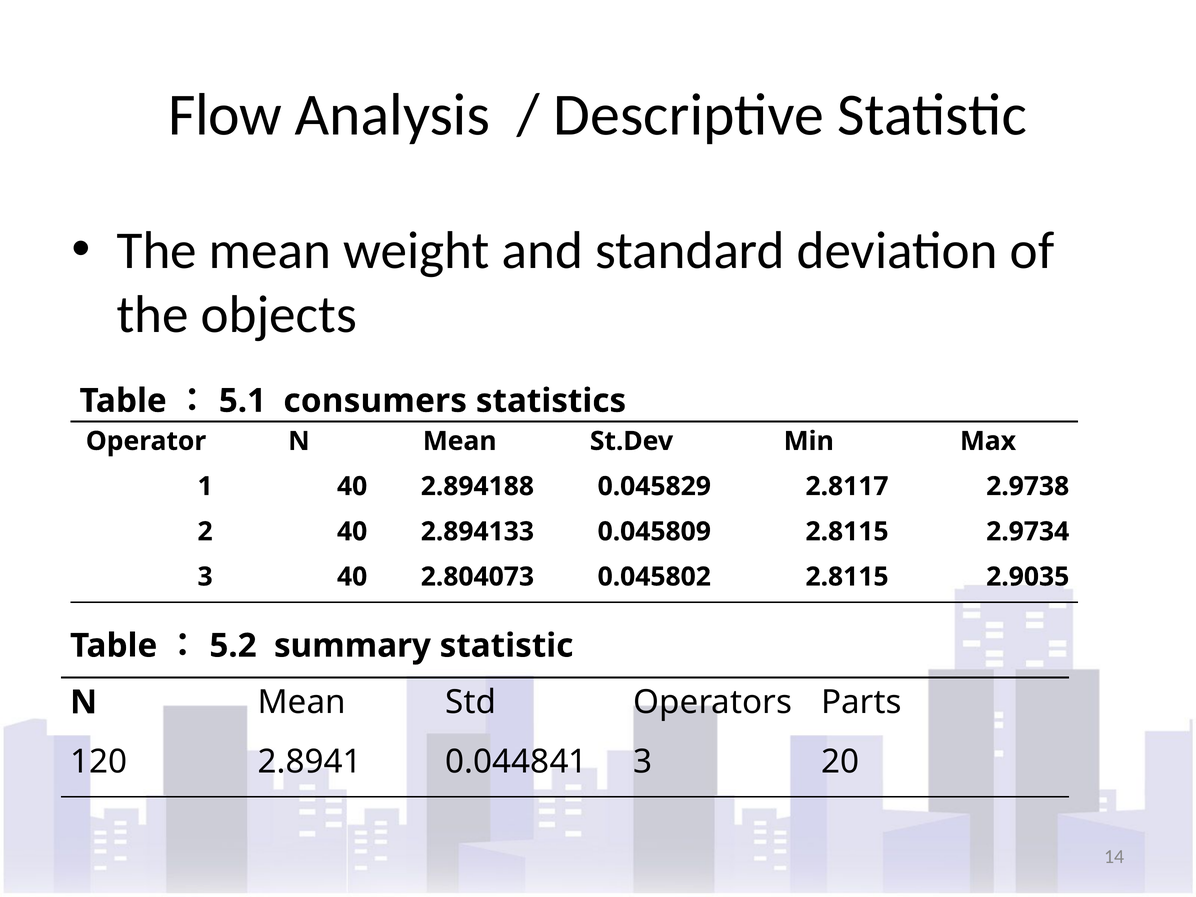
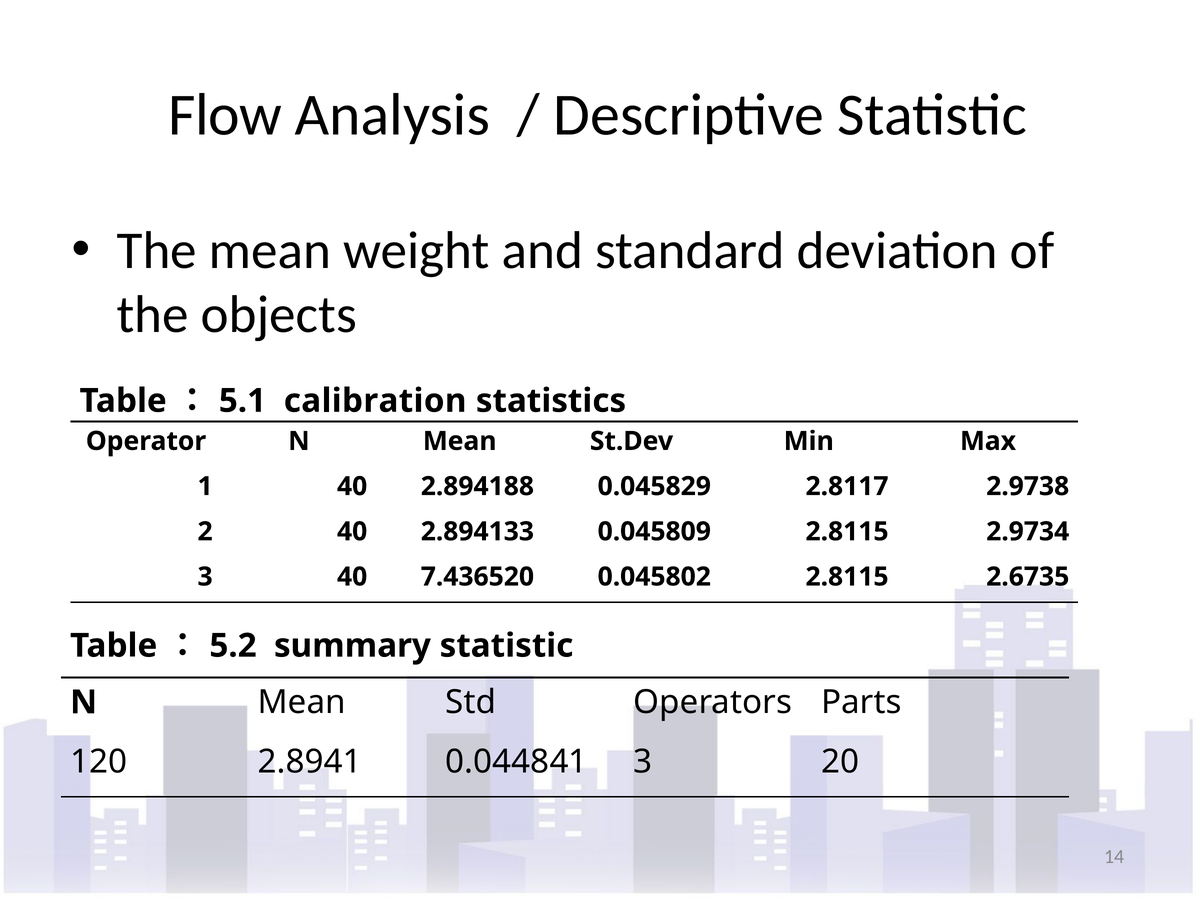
consumers: consumers -> calibration
2.804073: 2.804073 -> 7.436520
2.9035: 2.9035 -> 2.6735
